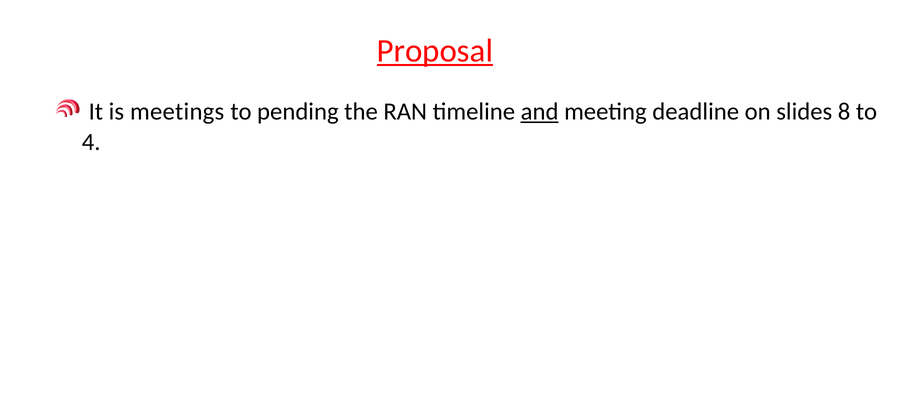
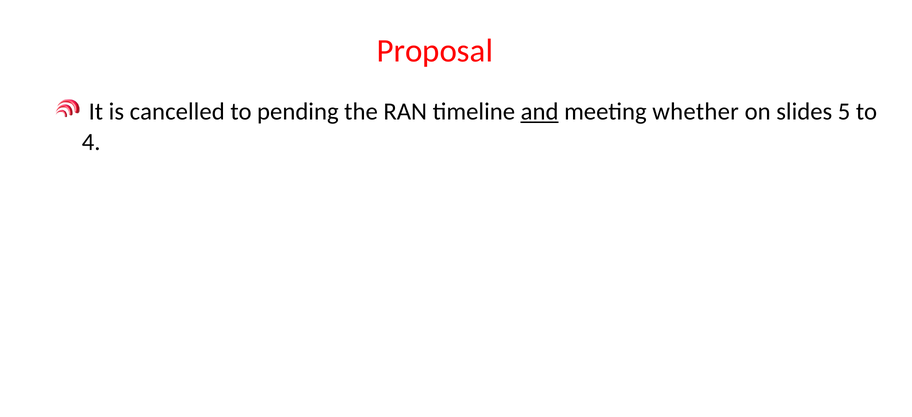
Proposal underline: present -> none
meetings: meetings -> cancelled
deadline: deadline -> whether
8: 8 -> 5
